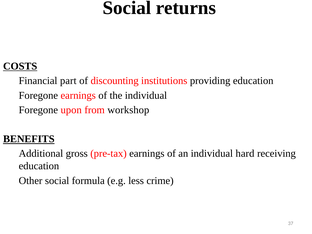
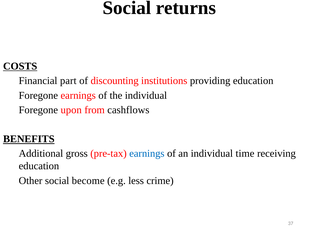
workshop: workshop -> cashflows
earnings at (147, 154) colour: black -> blue
hard: hard -> time
formula: formula -> become
